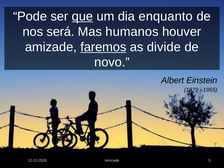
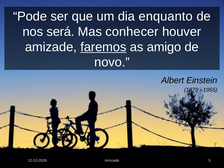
que underline: present -> none
humanos: humanos -> conhecer
divide: divide -> amigo
